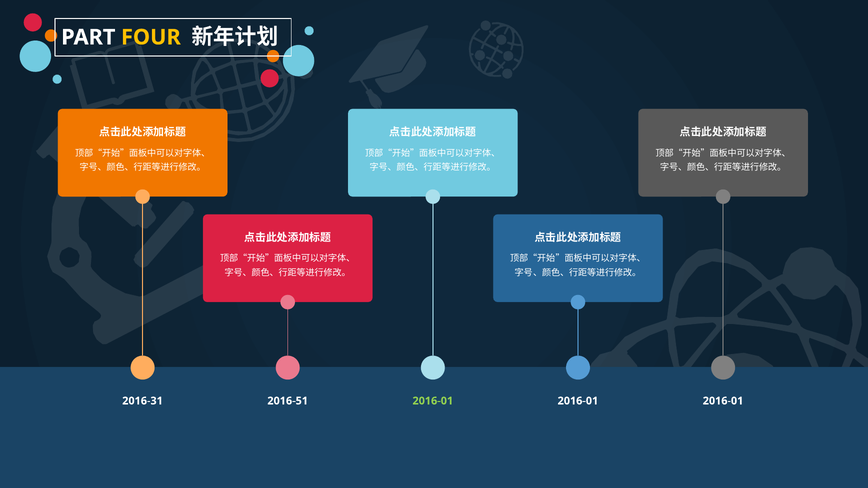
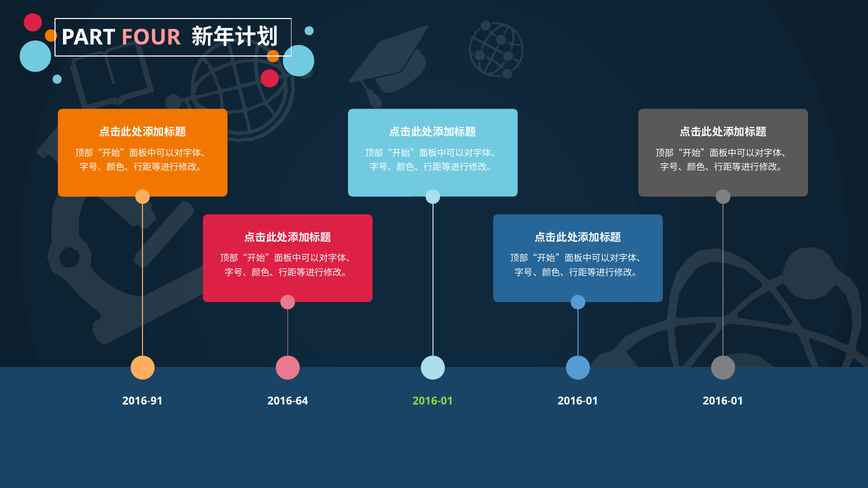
FOUR colour: yellow -> pink
2016-31: 2016-31 -> 2016-91
2016-51: 2016-51 -> 2016-64
